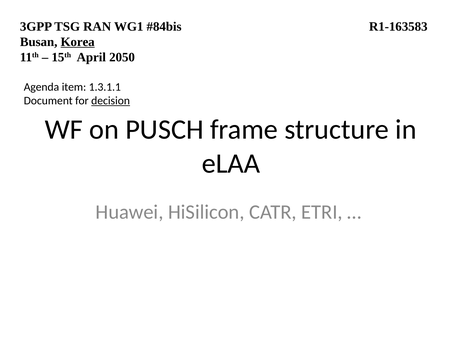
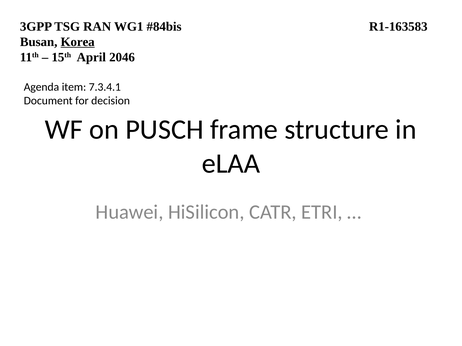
2050: 2050 -> 2046
1.3.1.1: 1.3.1.1 -> 7.3.4.1
decision underline: present -> none
